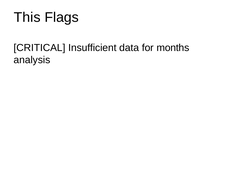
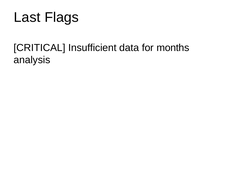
This: This -> Last
